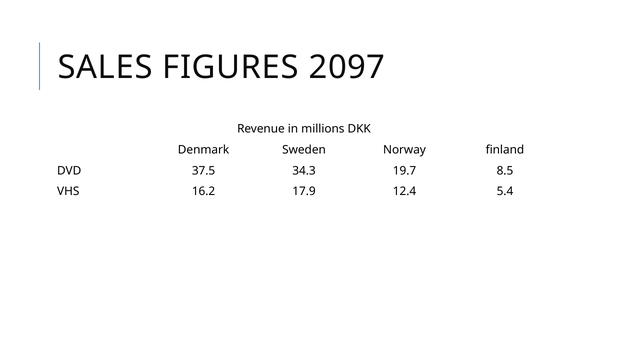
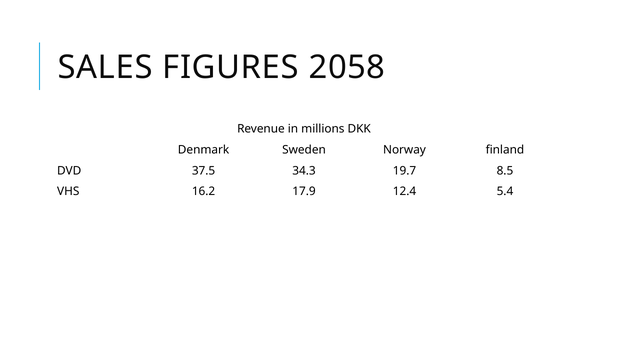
2097: 2097 -> 2058
